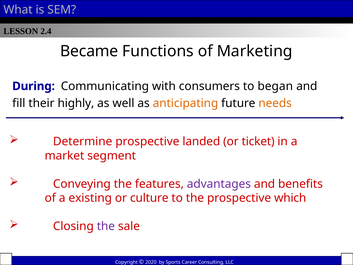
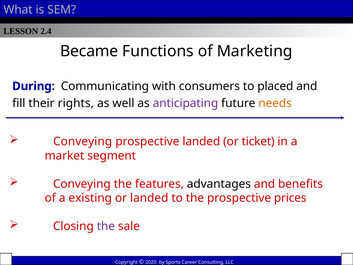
began: began -> placed
highly: highly -> rights
anticipating colour: orange -> purple
Determine at (83, 141): Determine -> Conveying
advantages colour: purple -> black
or culture: culture -> landed
which: which -> prices
